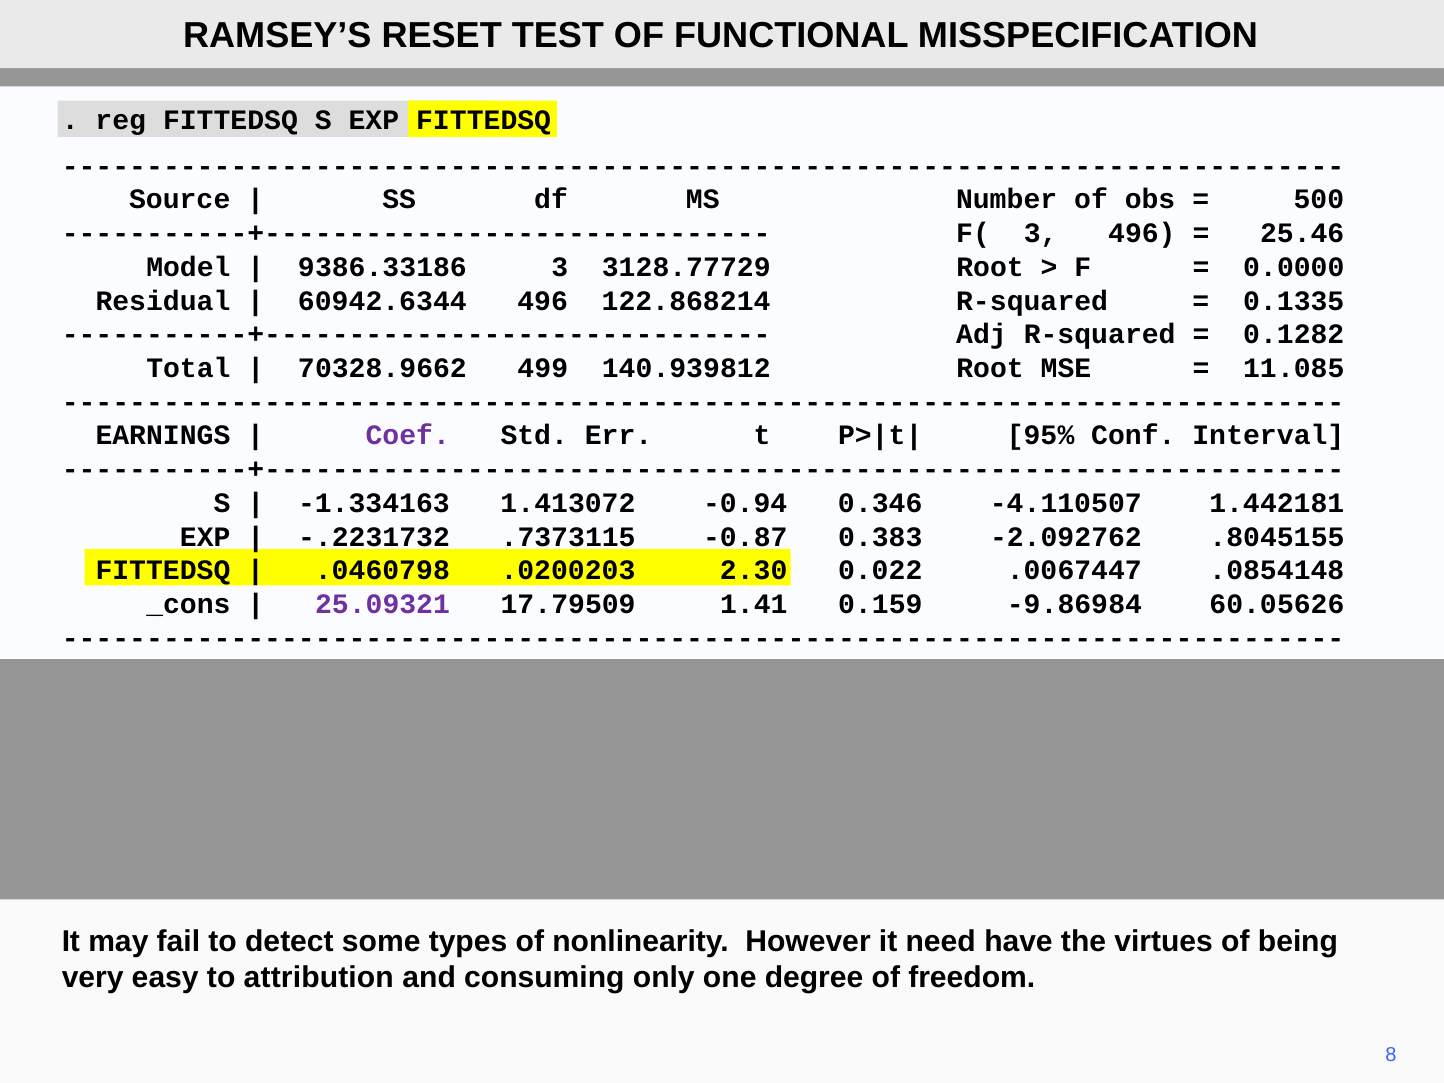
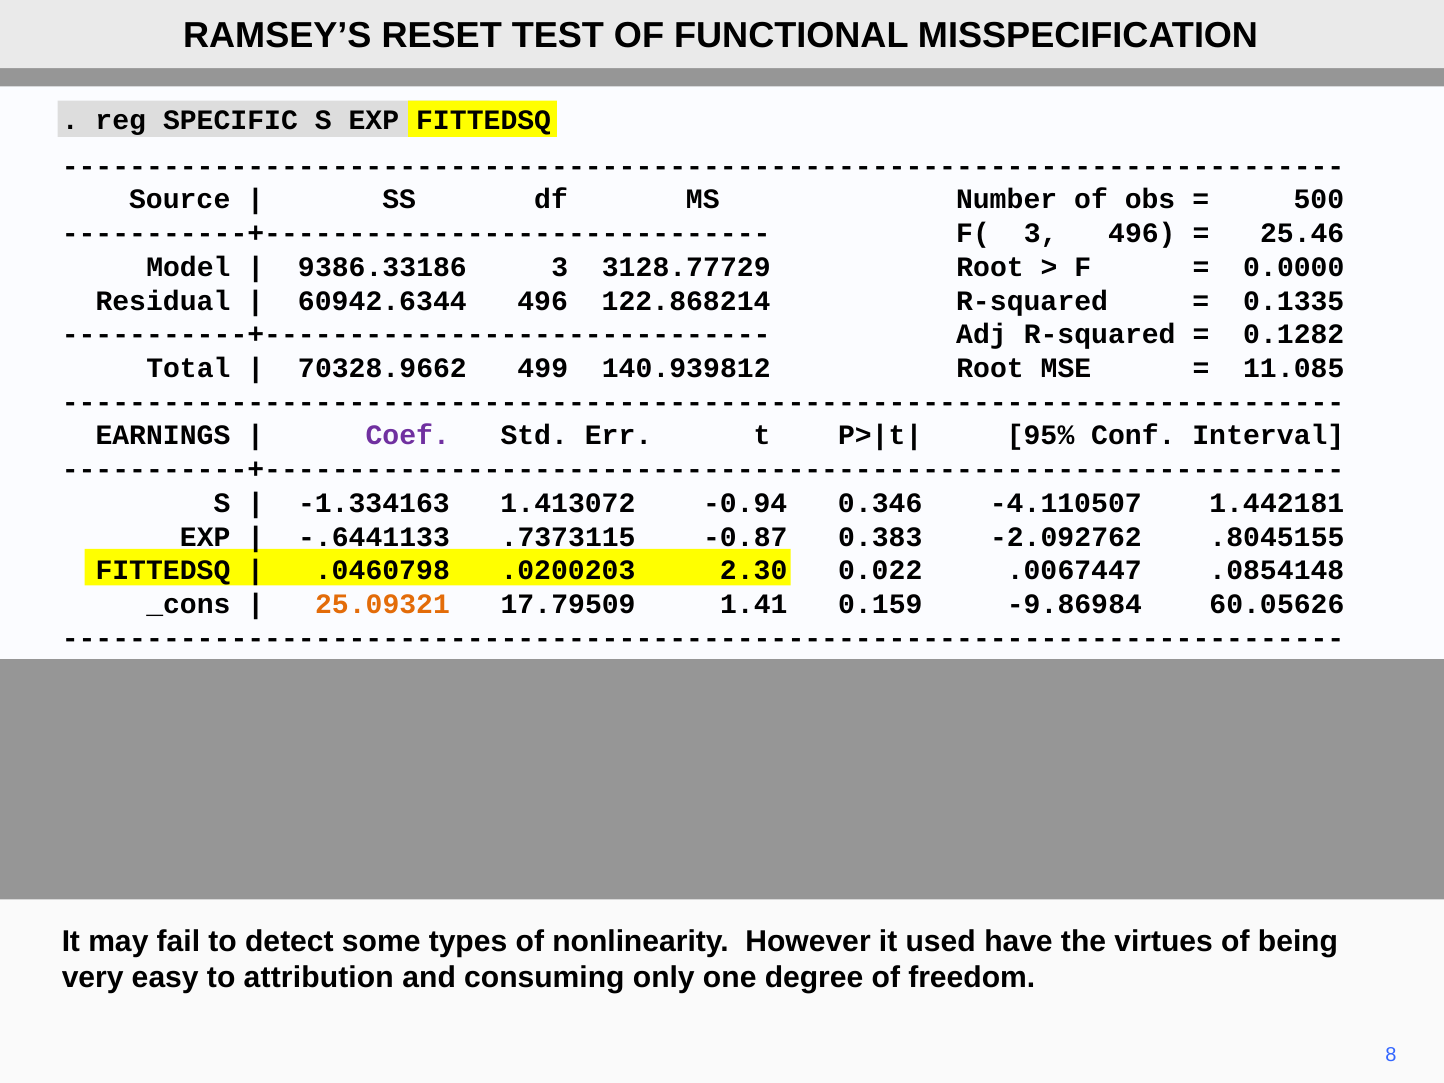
reg FITTEDSQ: FITTEDSQ -> SPECIFIC
-.2231732: -.2231732 -> -.6441133
25.09321 colour: purple -> orange
need: need -> used
